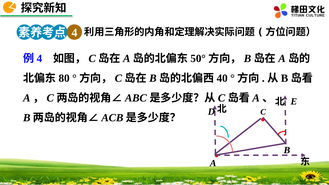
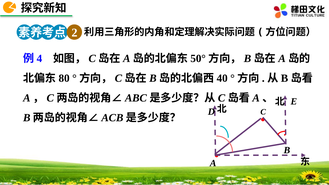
4: 4 -> 2
